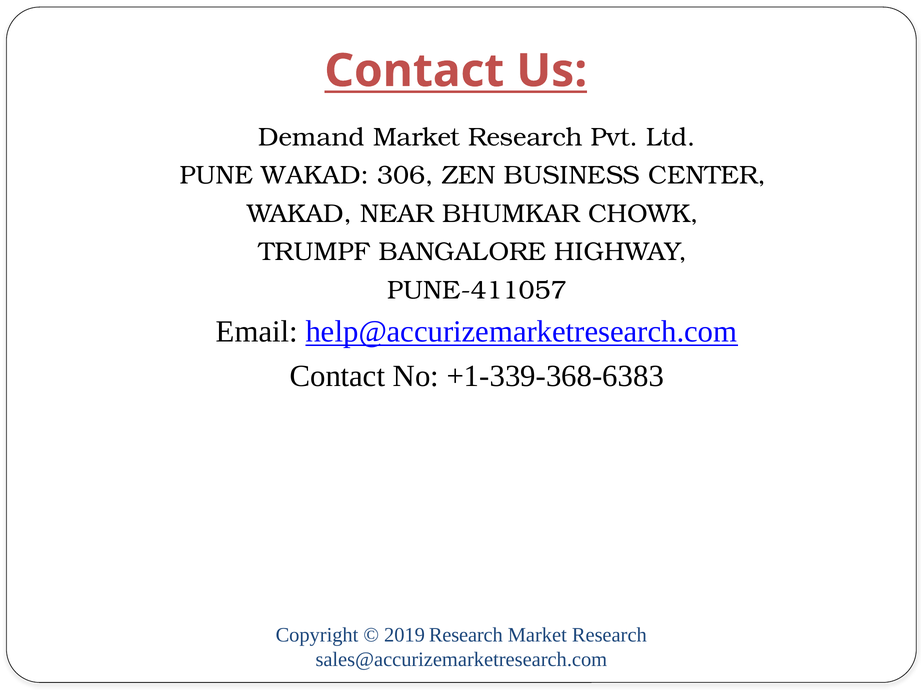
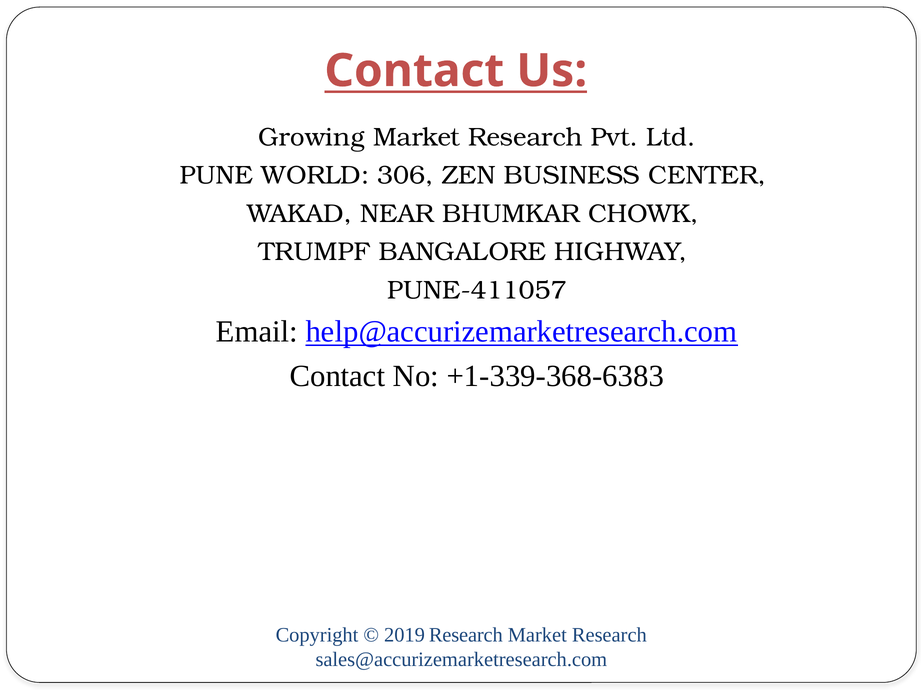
Demand: Demand -> Growing
PUNE WAKAD: WAKAD -> WORLD
